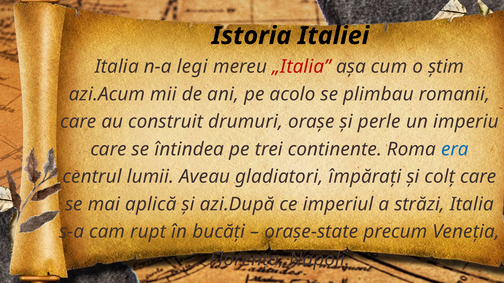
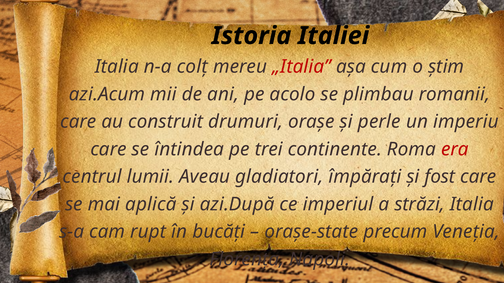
legi: legi -> colț
era colour: blue -> red
colț: colț -> fost
